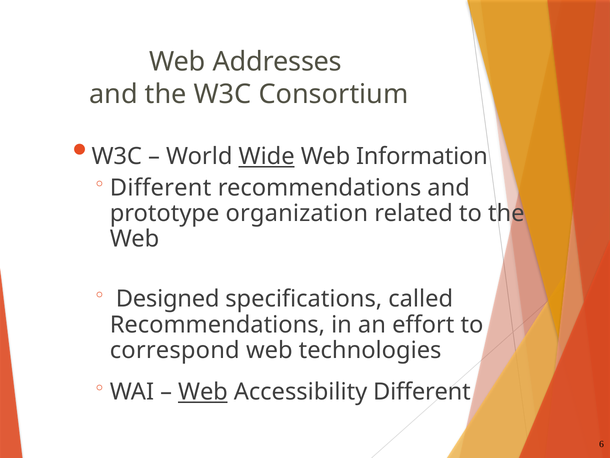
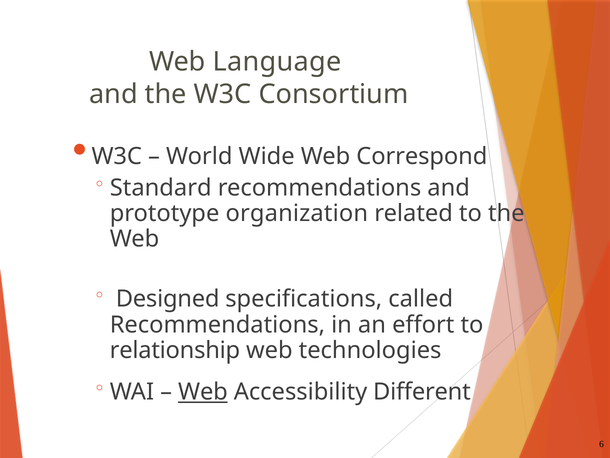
Addresses: Addresses -> Language
Wide underline: present -> none
Information: Information -> Correspond
Different at (161, 188): Different -> Standard
correspond: correspond -> relationship
